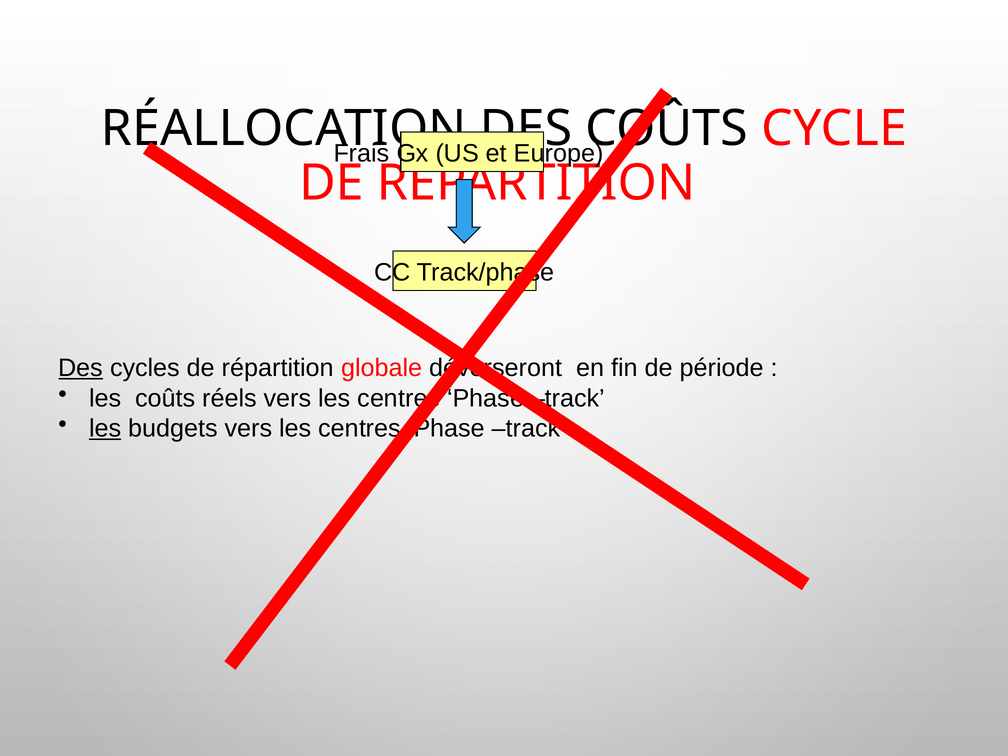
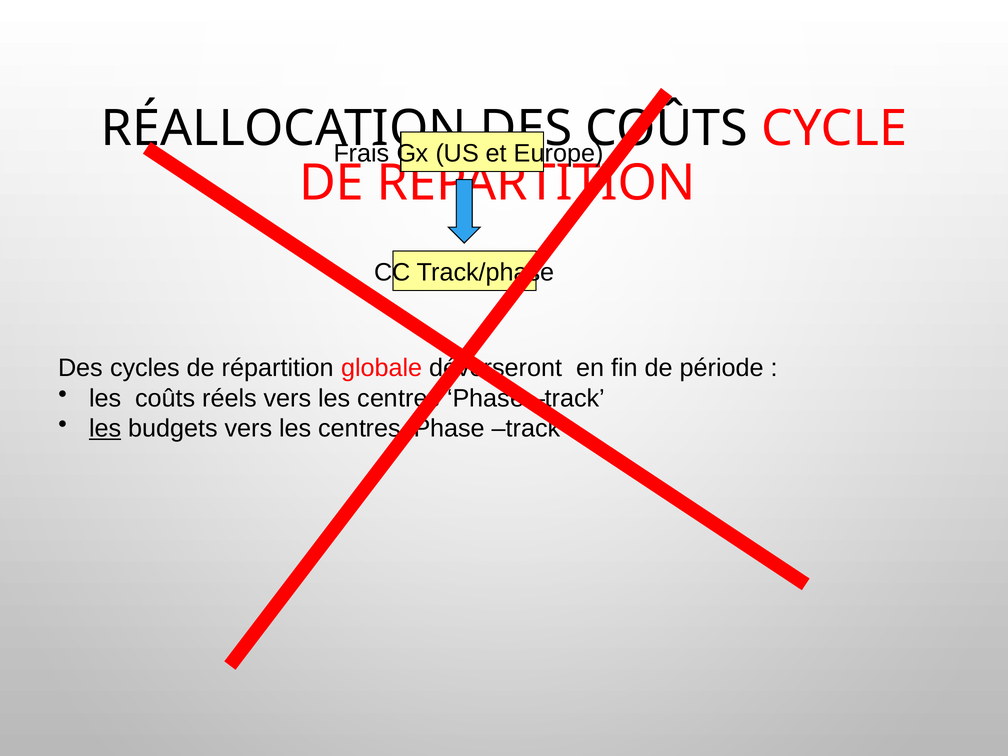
Des at (81, 368) underline: present -> none
